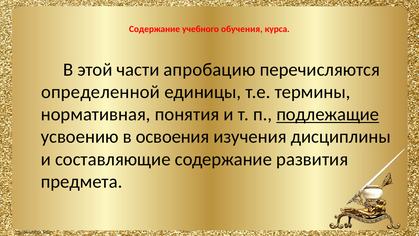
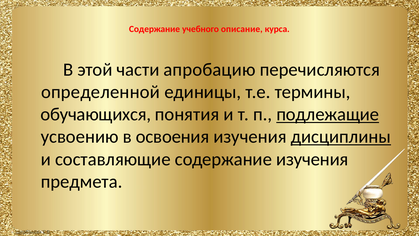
обучения: обучения -> описание
нормативная: нормативная -> обучающихся
дисциплины underline: none -> present
содержание развития: развития -> изучения
